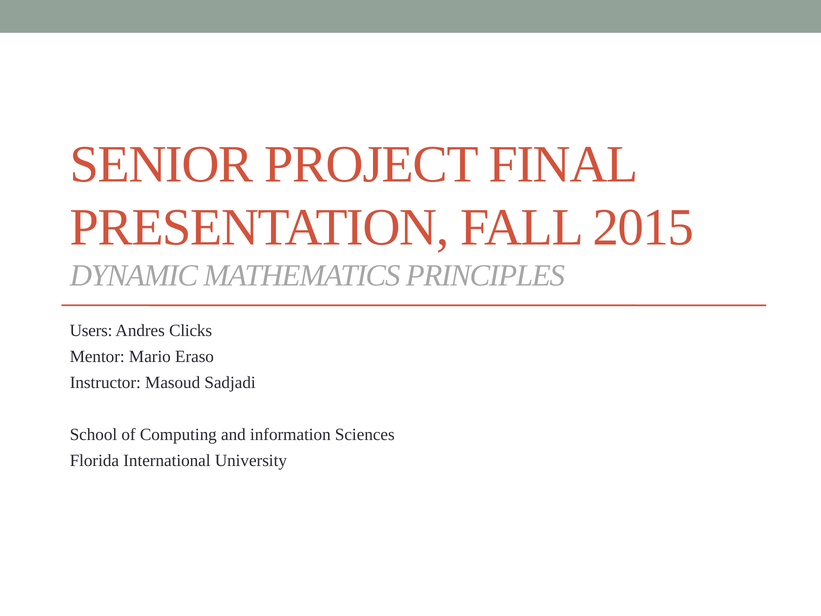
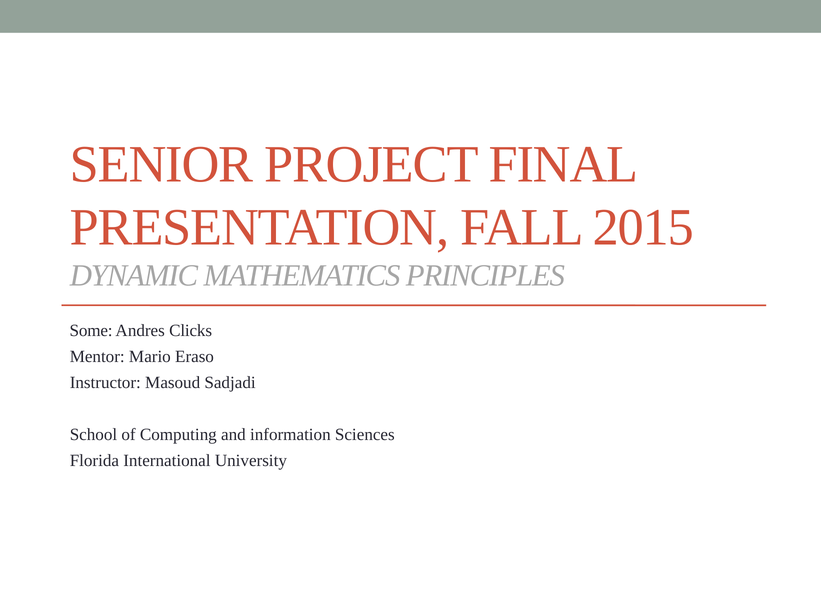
Users: Users -> Some
